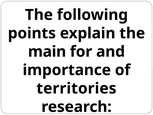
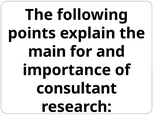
territories: territories -> consultant
